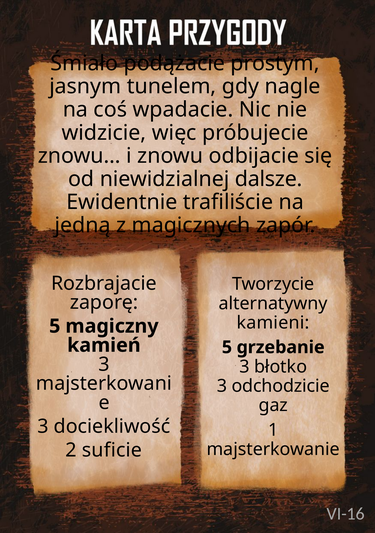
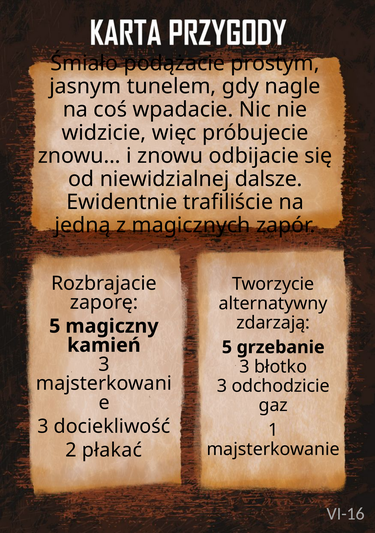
kamieni: kamieni -> zdarzają
suficie: suficie -> płakać
